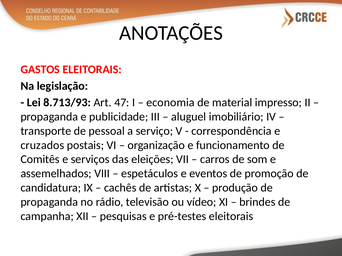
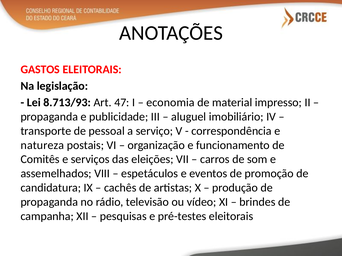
cruzados: cruzados -> natureza
